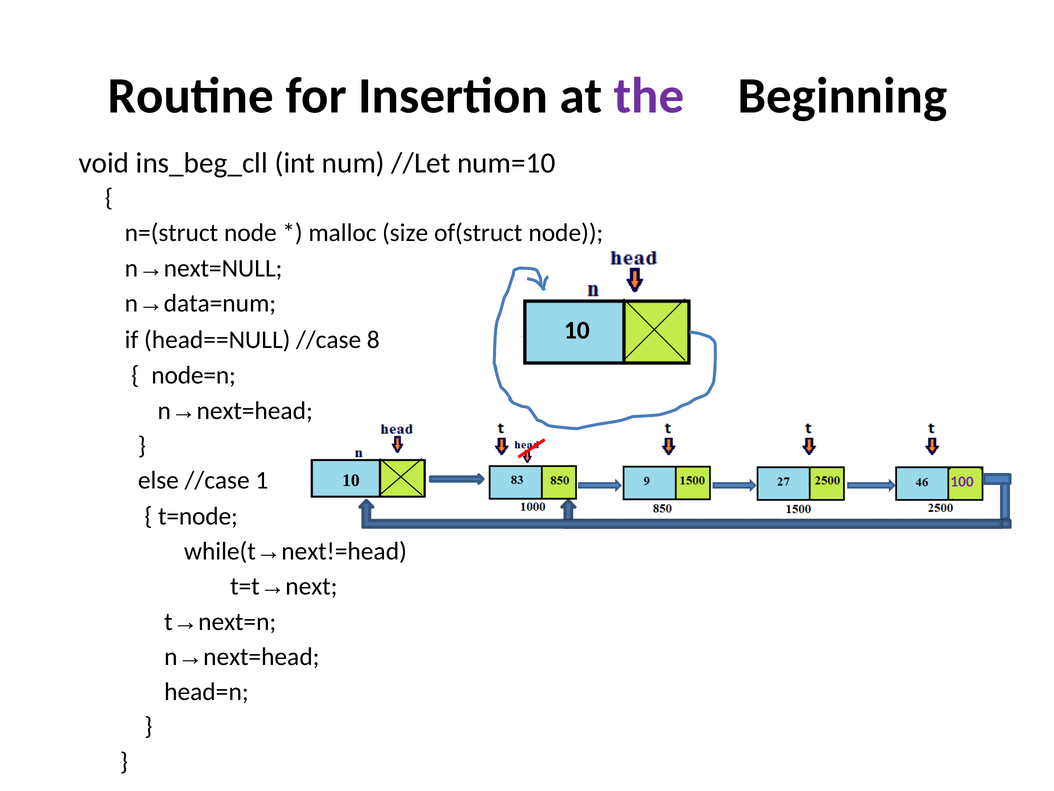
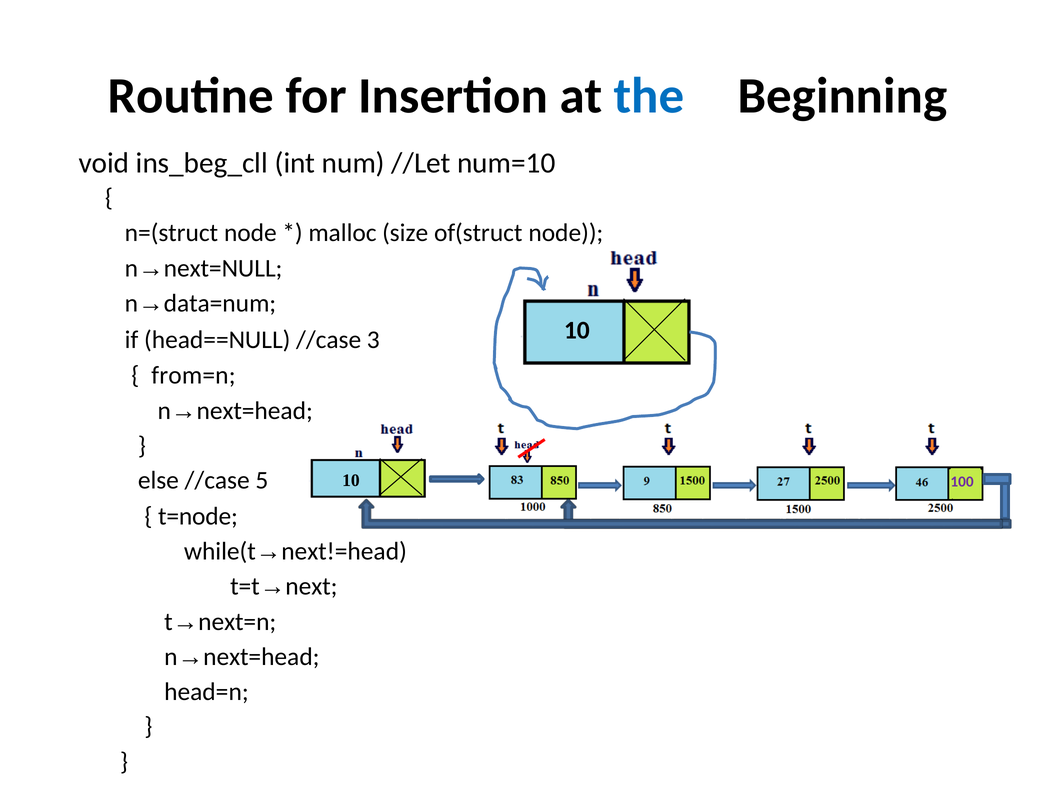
the colour: purple -> blue
8: 8 -> 3
node=n: node=n -> from=n
1: 1 -> 5
